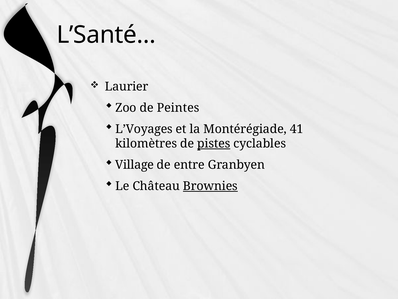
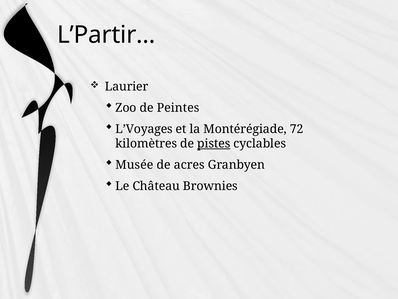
L’Santé…: L’Santé… -> L’Partir…
41: 41 -> 72
Village: Village -> Musée
entre: entre -> acres
Brownies underline: present -> none
